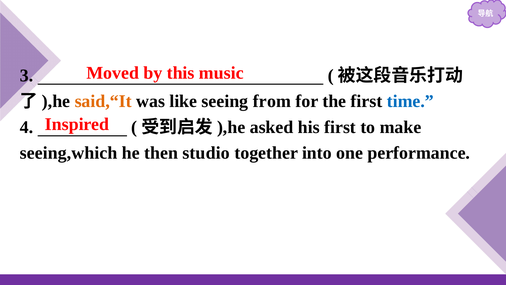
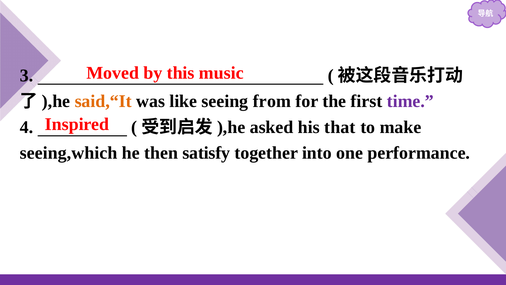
time colour: blue -> purple
his first: first -> that
studio: studio -> satisfy
